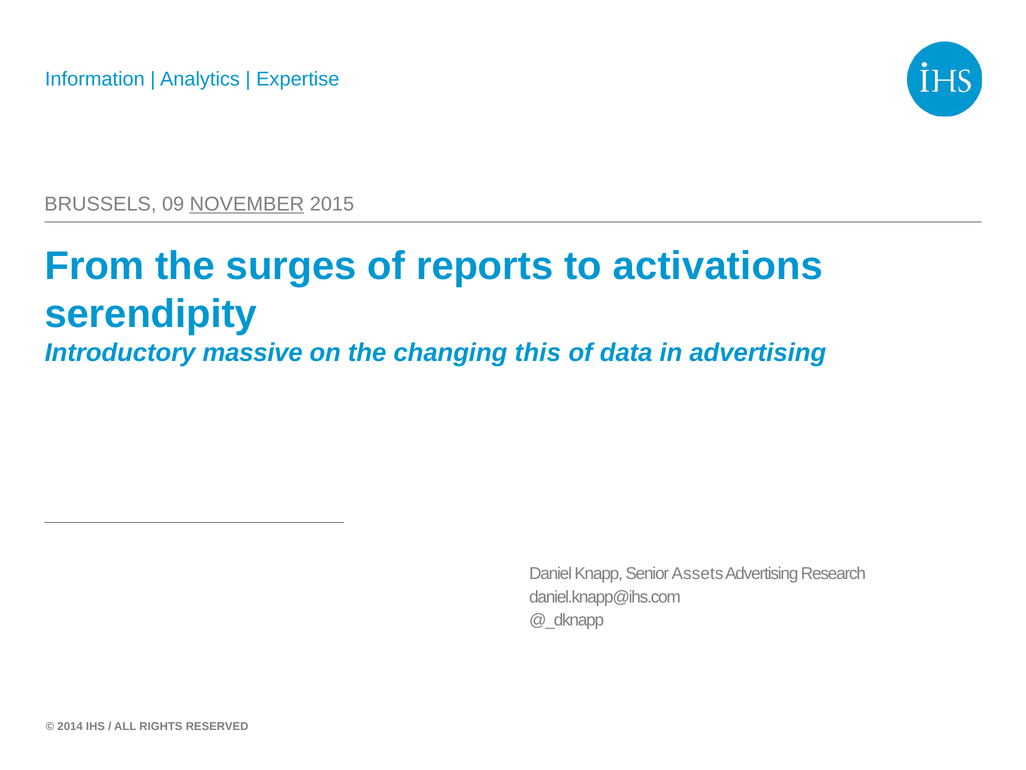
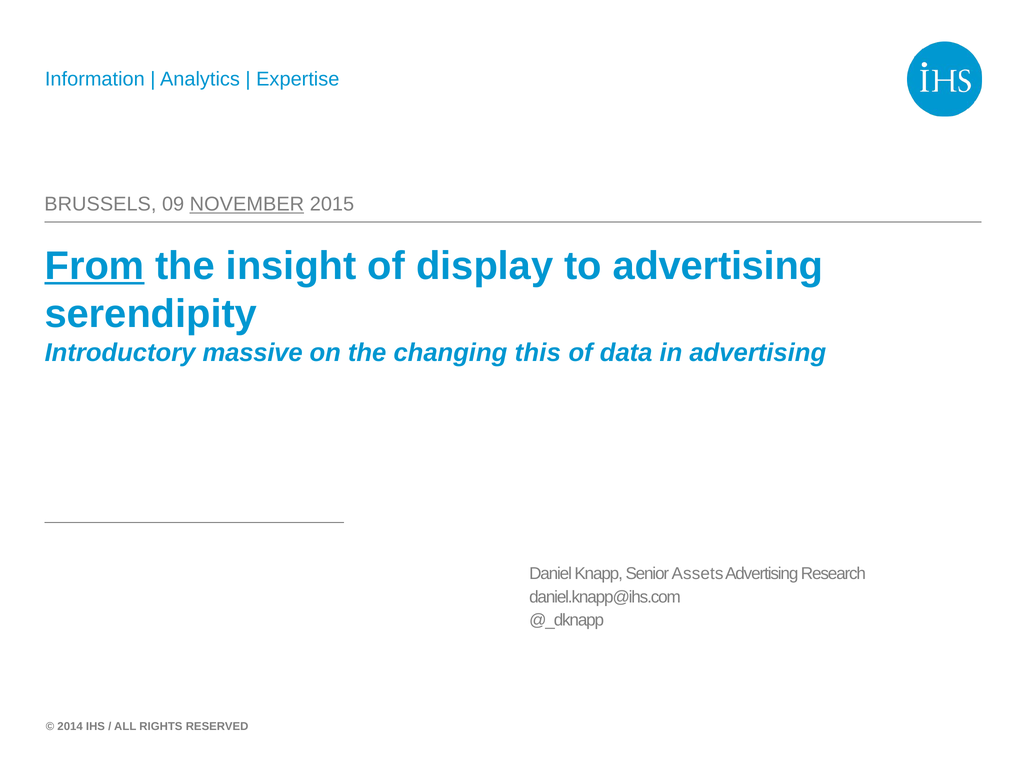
From underline: none -> present
surges: surges -> insight
reports: reports -> display
to activations: activations -> advertising
